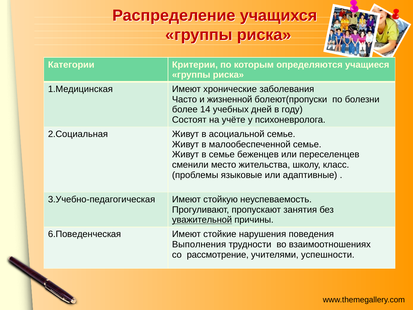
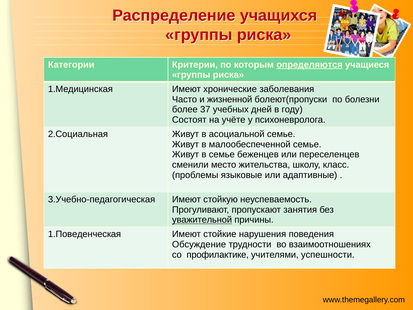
определяются underline: none -> present
14: 14 -> 37
6.Поведенческая: 6.Поведенческая -> 1.Поведенческая
Выполнения: Выполнения -> Обсуждение
рассмотрение: рассмотрение -> профилактике
